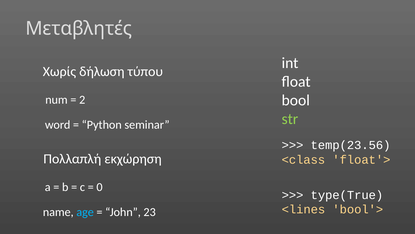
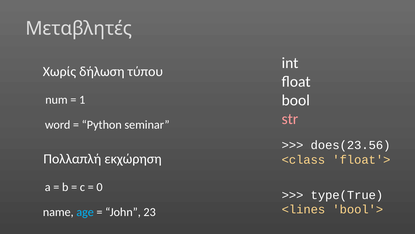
2: 2 -> 1
str colour: light green -> pink
temp(23.56: temp(23.56 -> does(23.56
